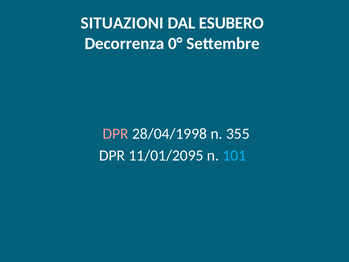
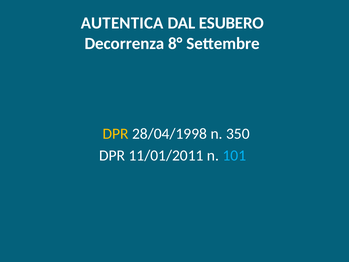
SITUAZIONI: SITUAZIONI -> AUTENTICA
0°: 0° -> 8°
DPR at (116, 134) colour: pink -> yellow
355: 355 -> 350
11/01/2095: 11/01/2095 -> 11/01/2011
